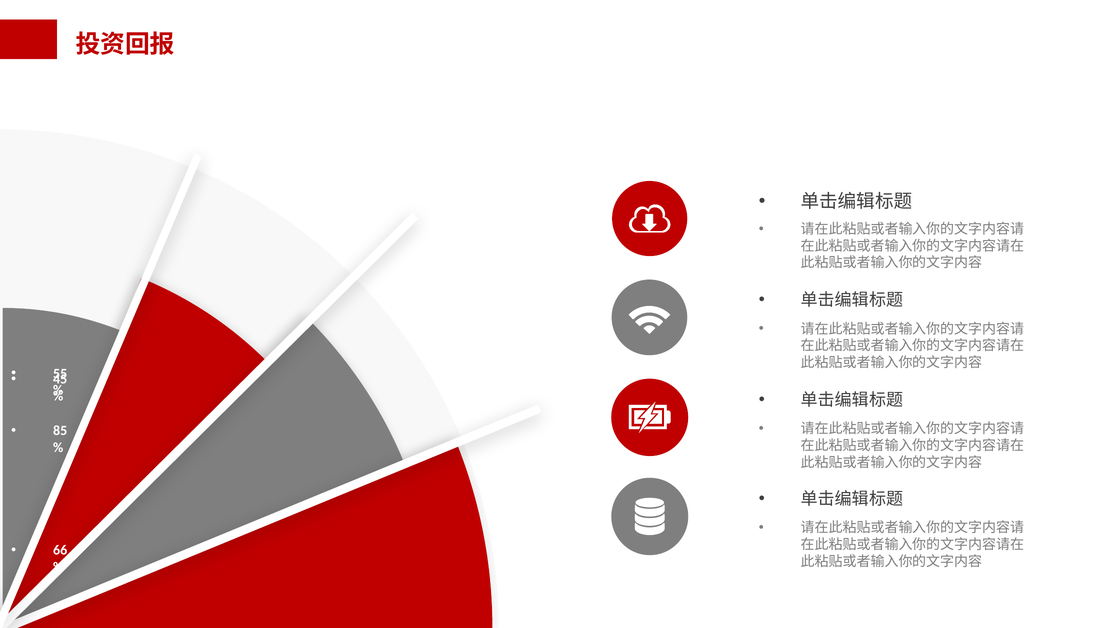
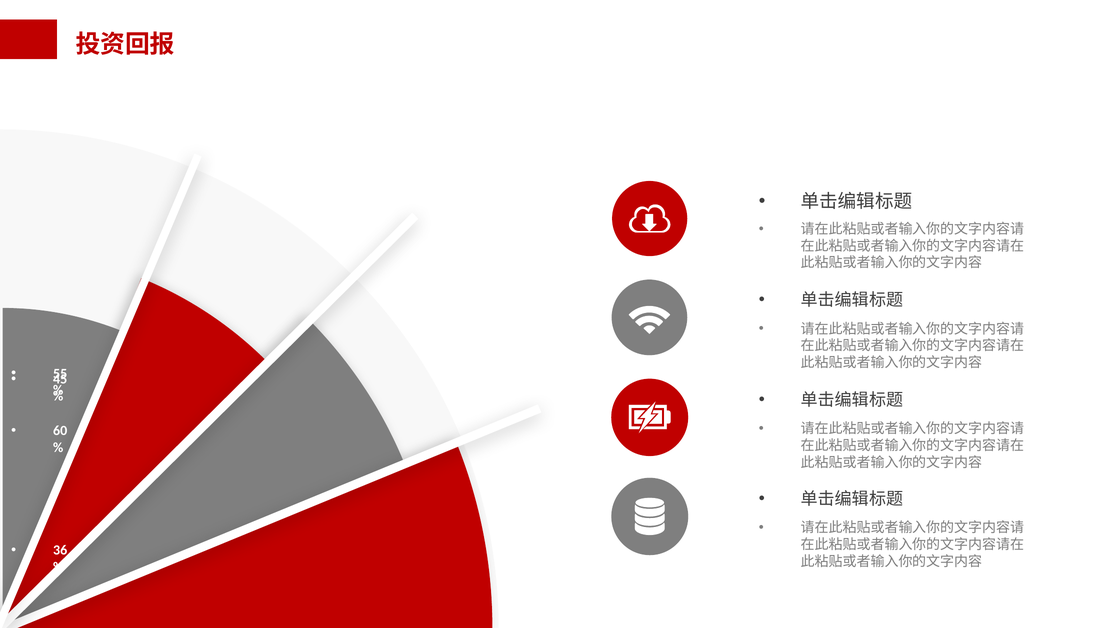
85: 85 -> 60
66: 66 -> 36
